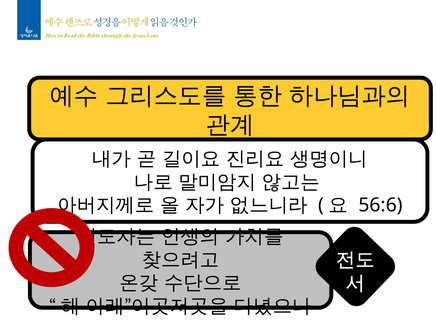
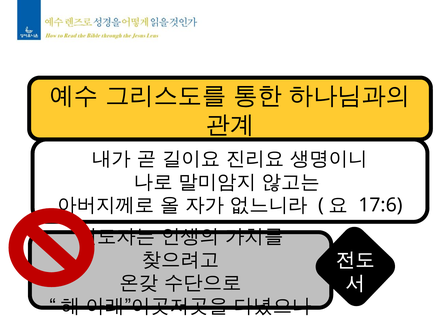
56:6: 56:6 -> 17:6
